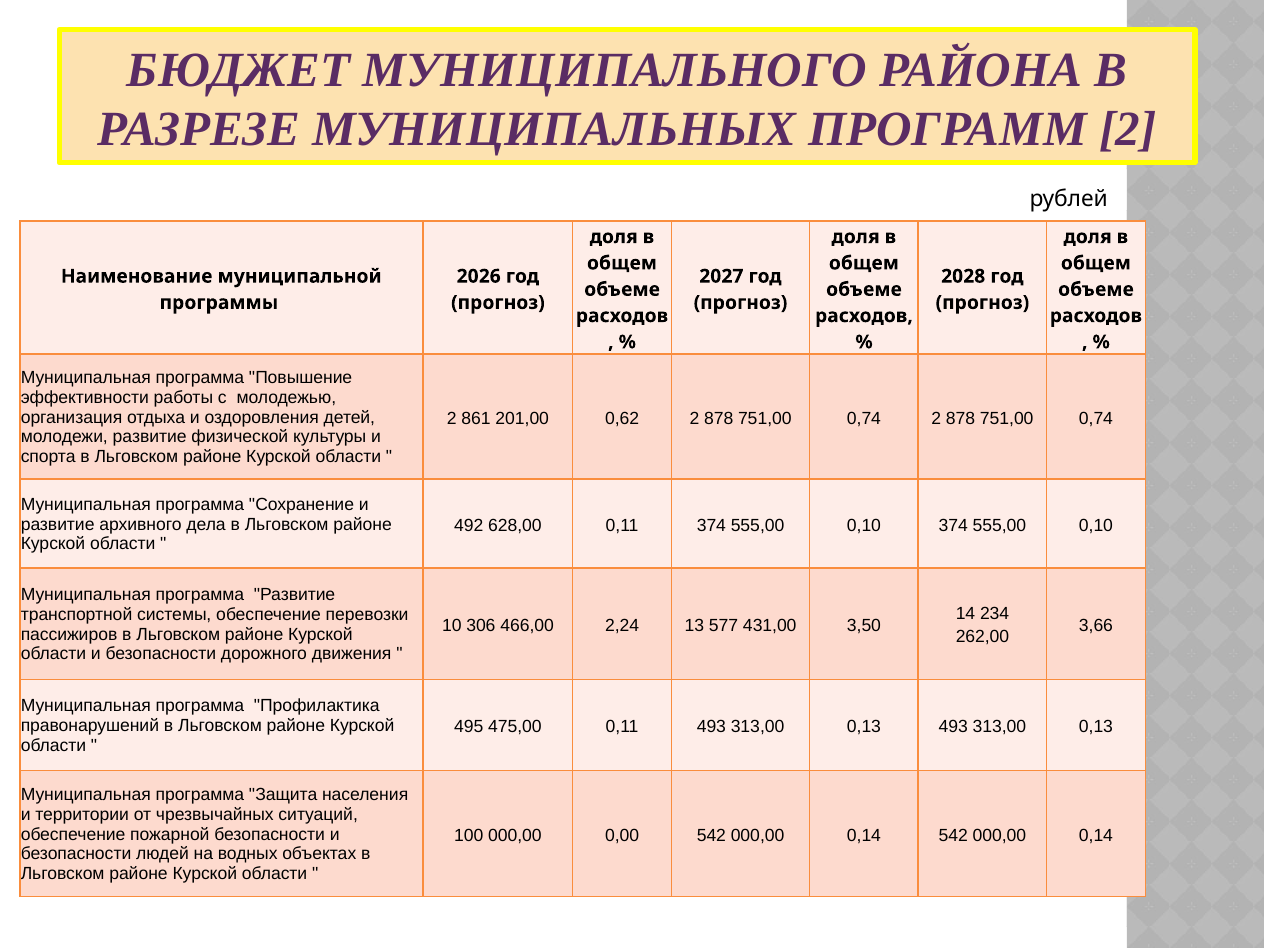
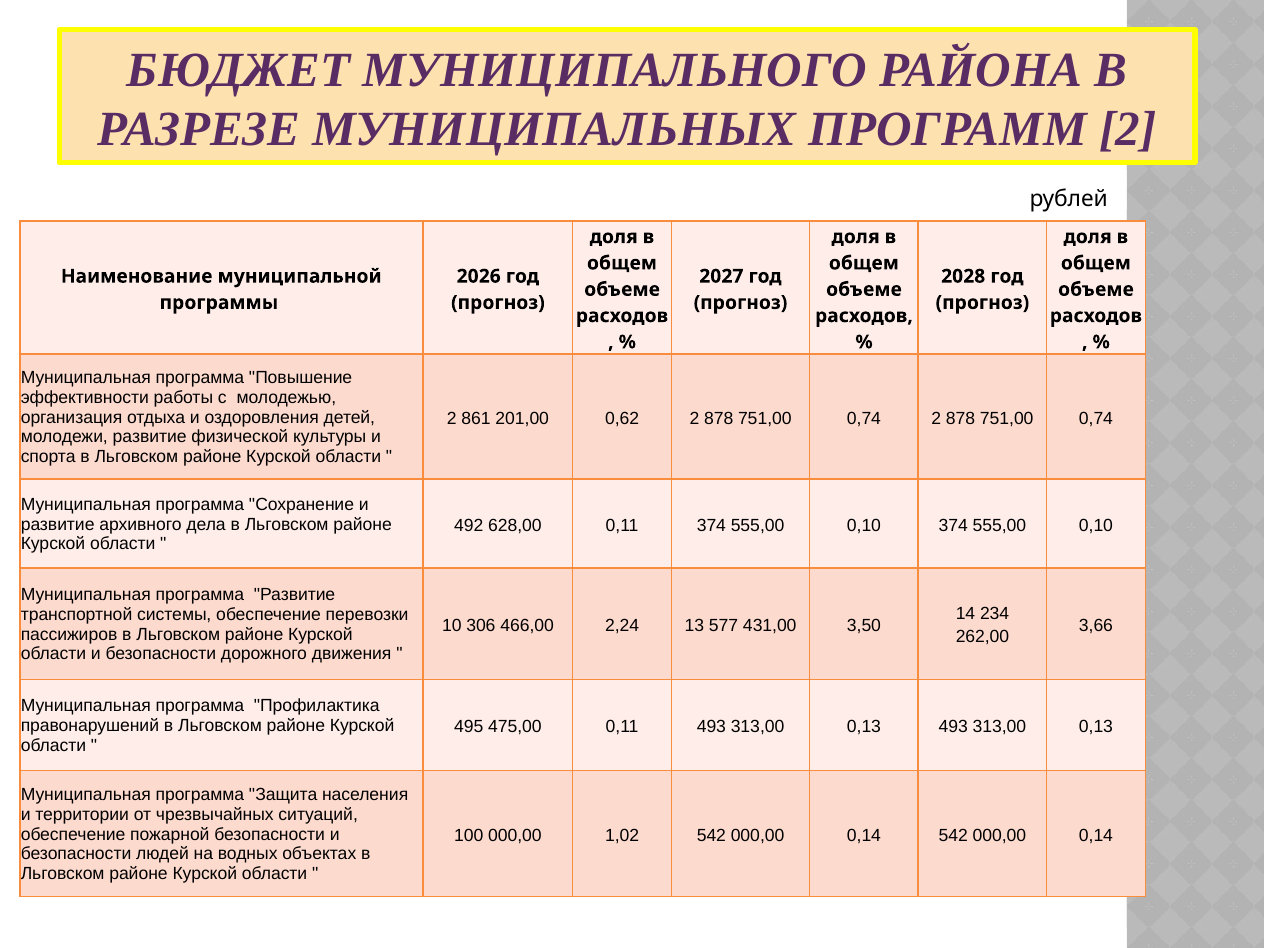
0,00: 0,00 -> 1,02
